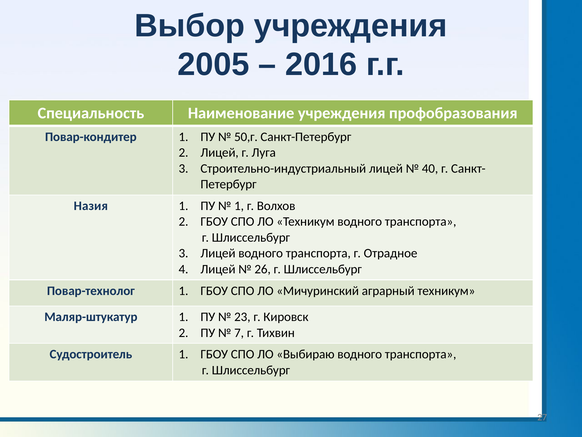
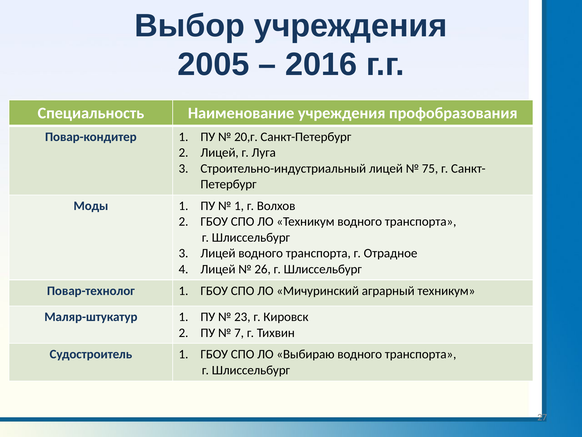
50,г: 50,г -> 20,г
40: 40 -> 75
Назия: Назия -> Моды
